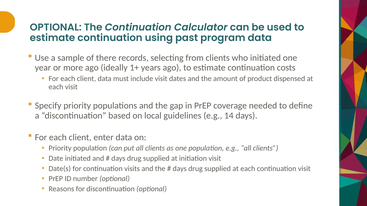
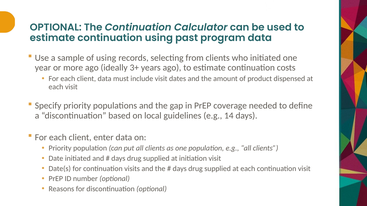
of there: there -> using
1+: 1+ -> 3+
